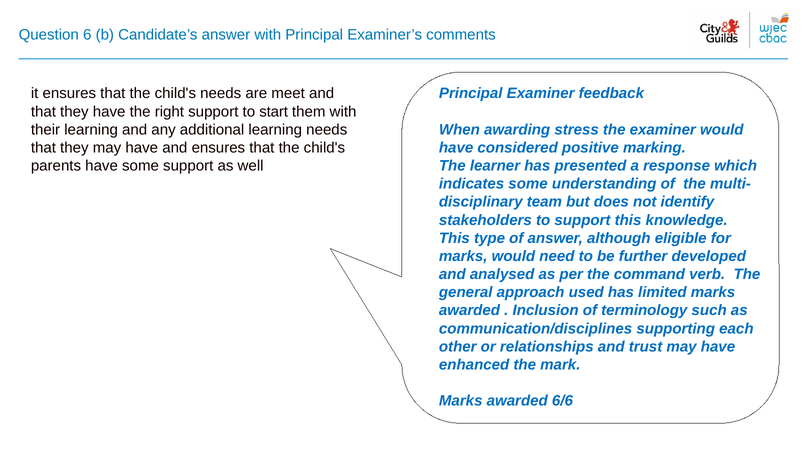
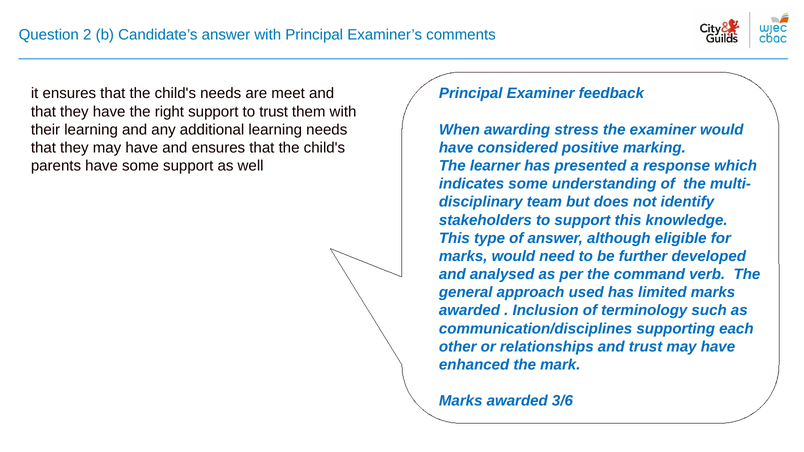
6: 6 -> 2
to start: start -> trust
6/6: 6/6 -> 3/6
